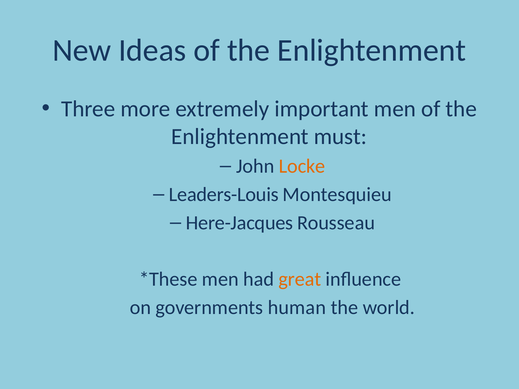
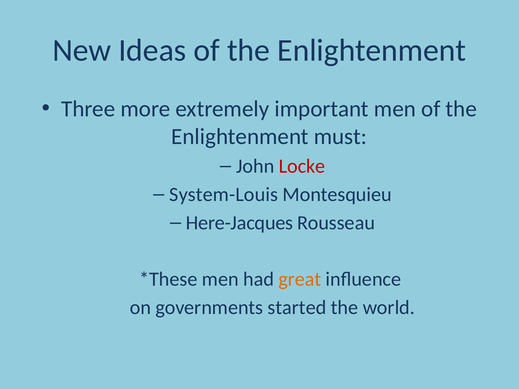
Locke colour: orange -> red
Leaders-Louis: Leaders-Louis -> System-Louis
human: human -> started
